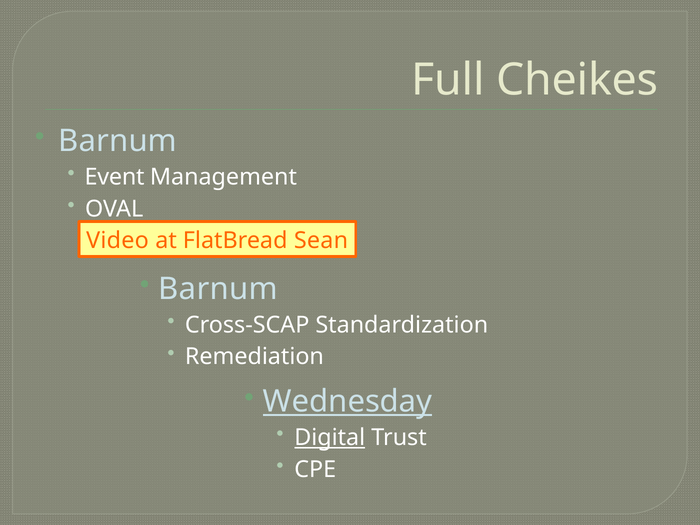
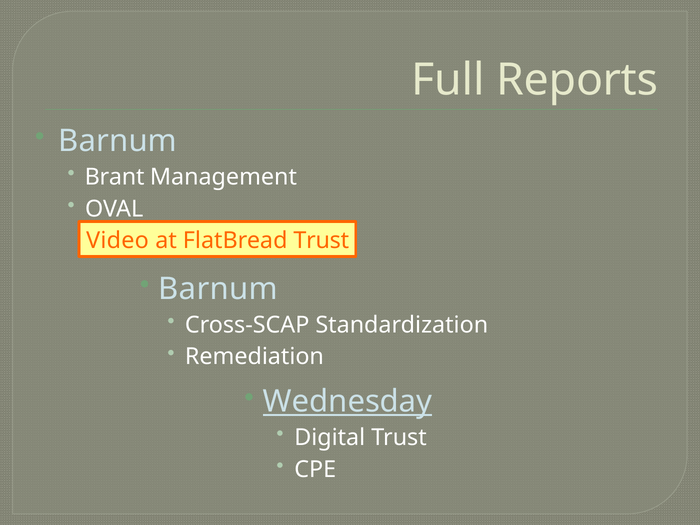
Cheikes: Cheikes -> Reports
Event: Event -> Brant
FlatBread Sean: Sean -> Trust
Digital underline: present -> none
